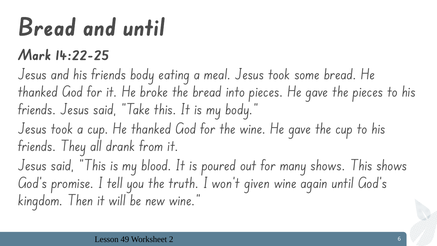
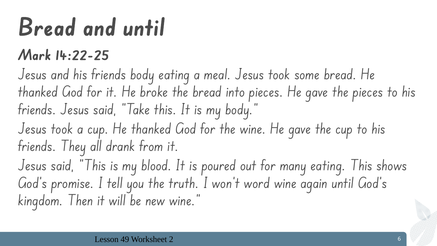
many shows: shows -> eating
given: given -> word
